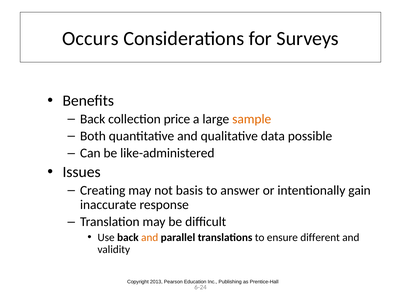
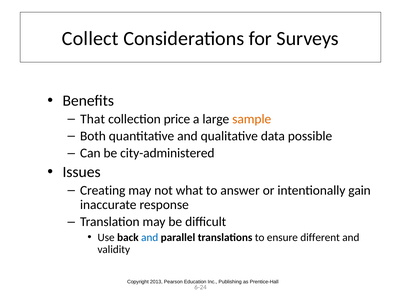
Occurs: Occurs -> Collect
Back at (93, 119): Back -> That
like-administered: like-administered -> city-administered
basis: basis -> what
and at (150, 237) colour: orange -> blue
